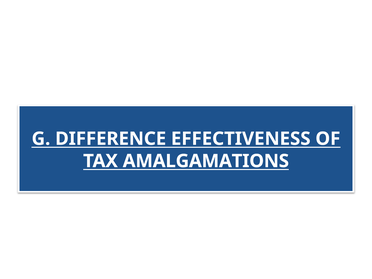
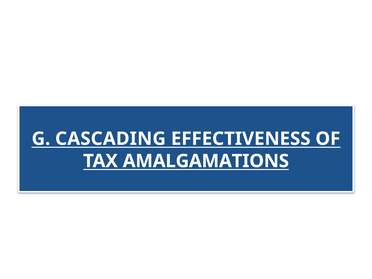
DIFFERENCE: DIFFERENCE -> CASCADING
